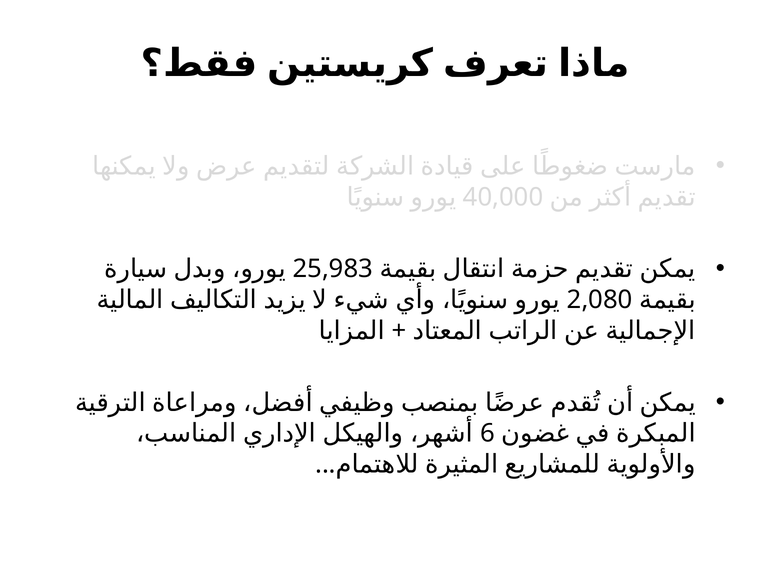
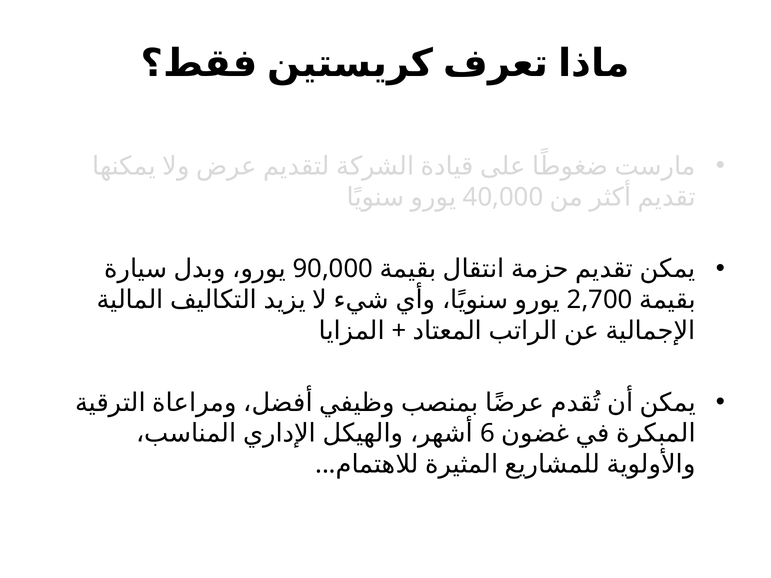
25,983: 25,983 -> 90,000
2,080: 2,080 -> 2,700
